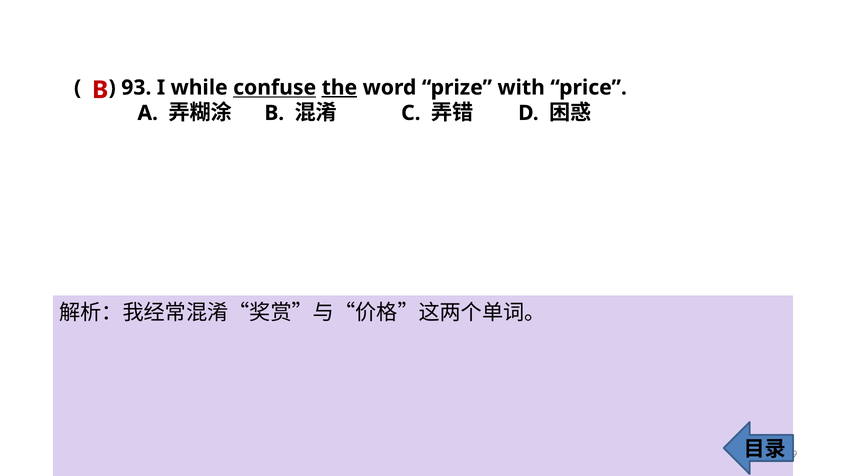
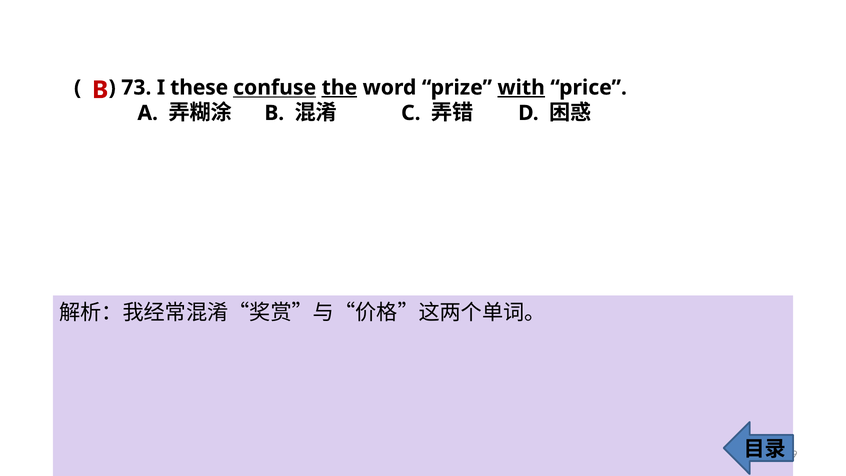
93: 93 -> 73
while: while -> these
with underline: none -> present
